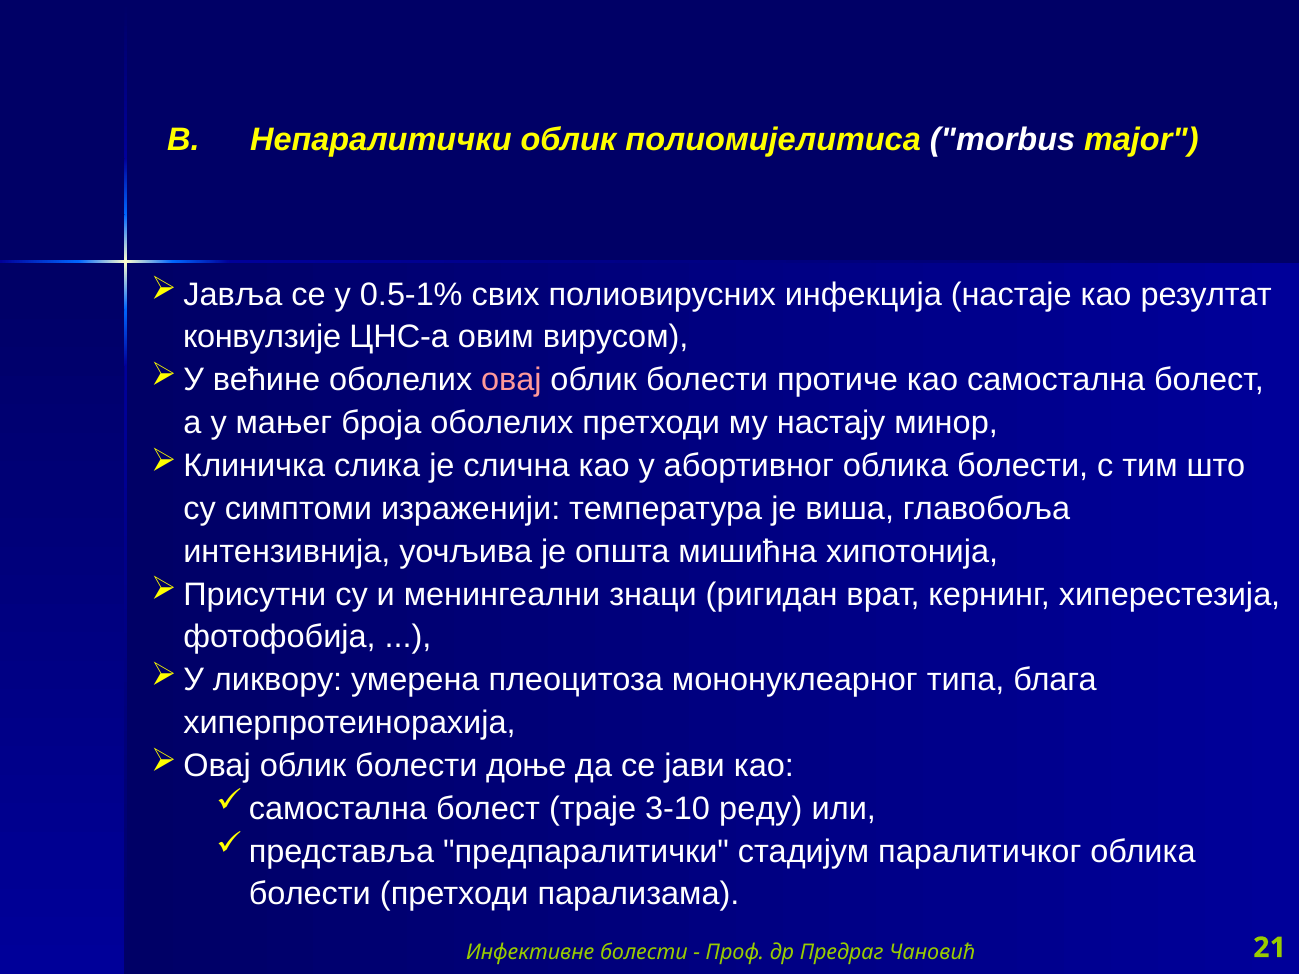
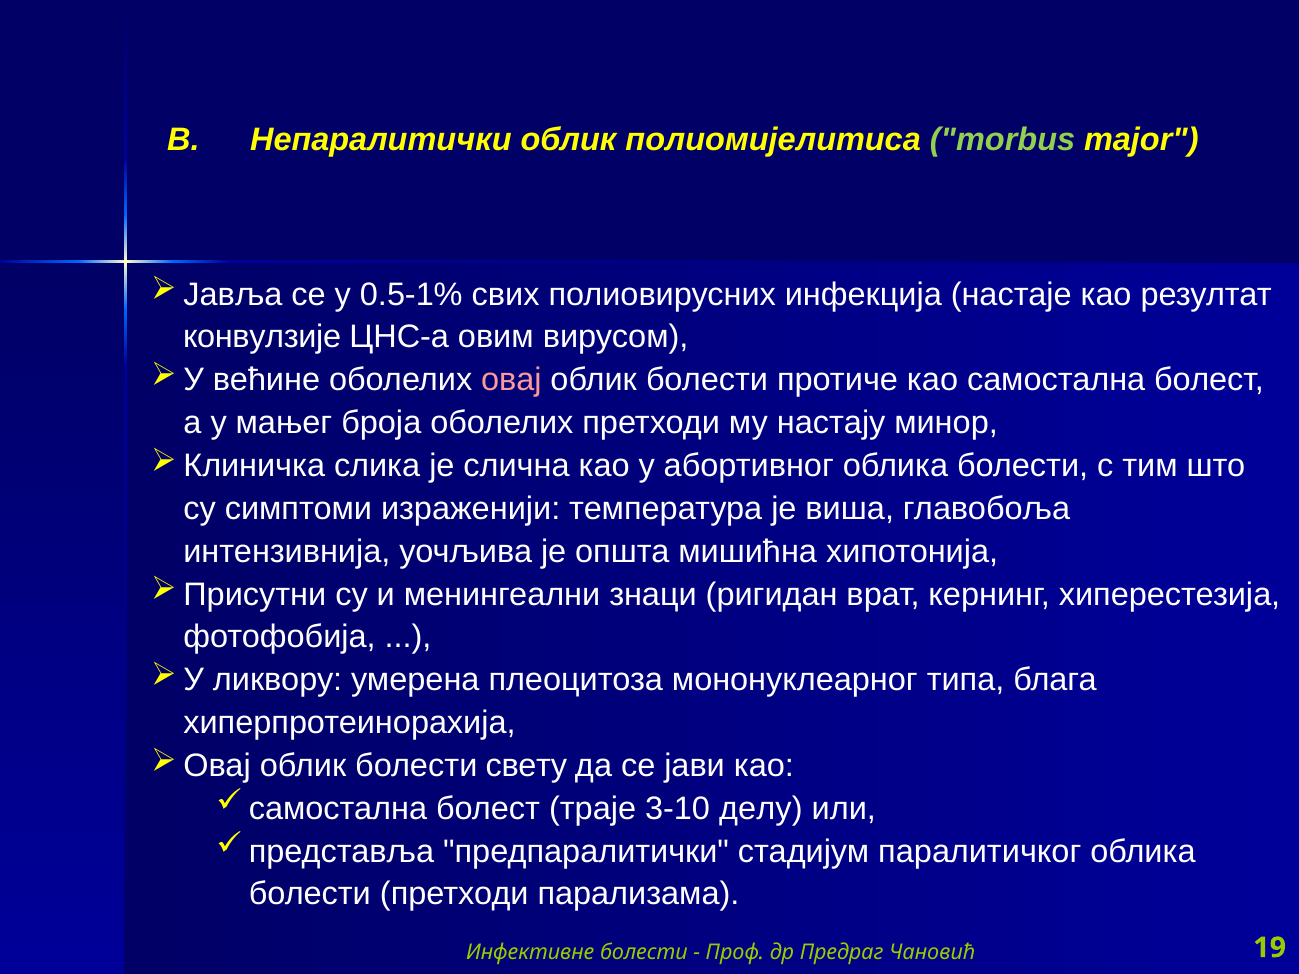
morbus colour: white -> light green
доње: доње -> свету
реду: реду -> делу
21: 21 -> 19
